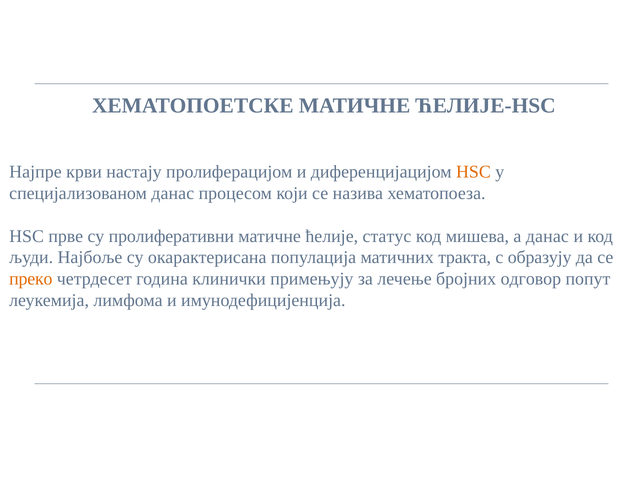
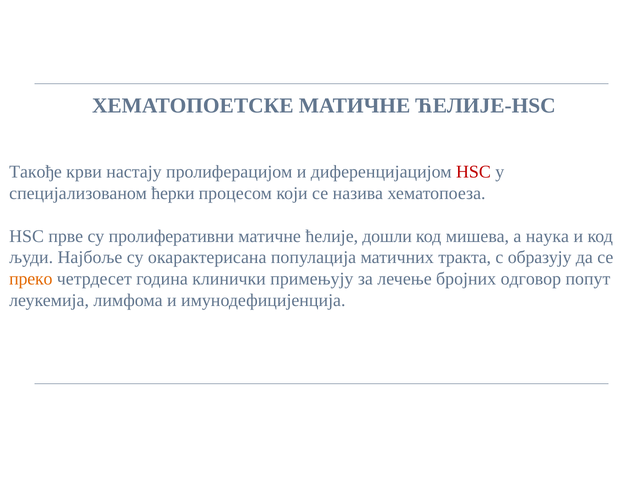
Најпре: Најпре -> Такође
HSC at (473, 172) colour: orange -> red
специјализованом данас: данас -> ћерки
статус: статус -> дошли
а данас: данас -> наука
